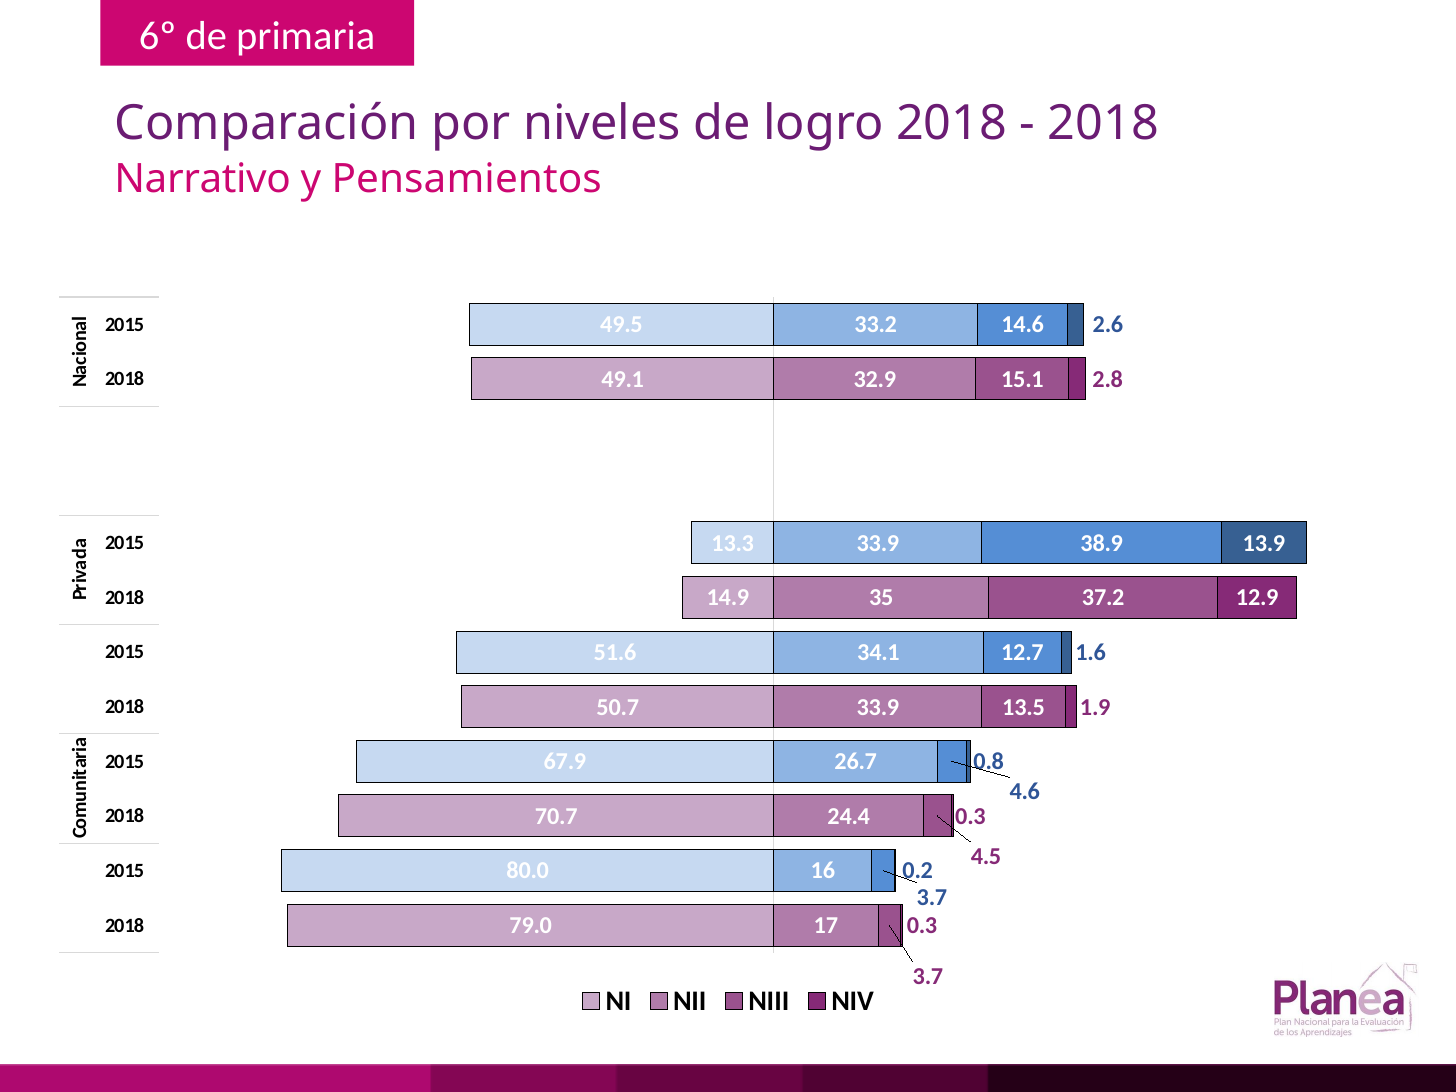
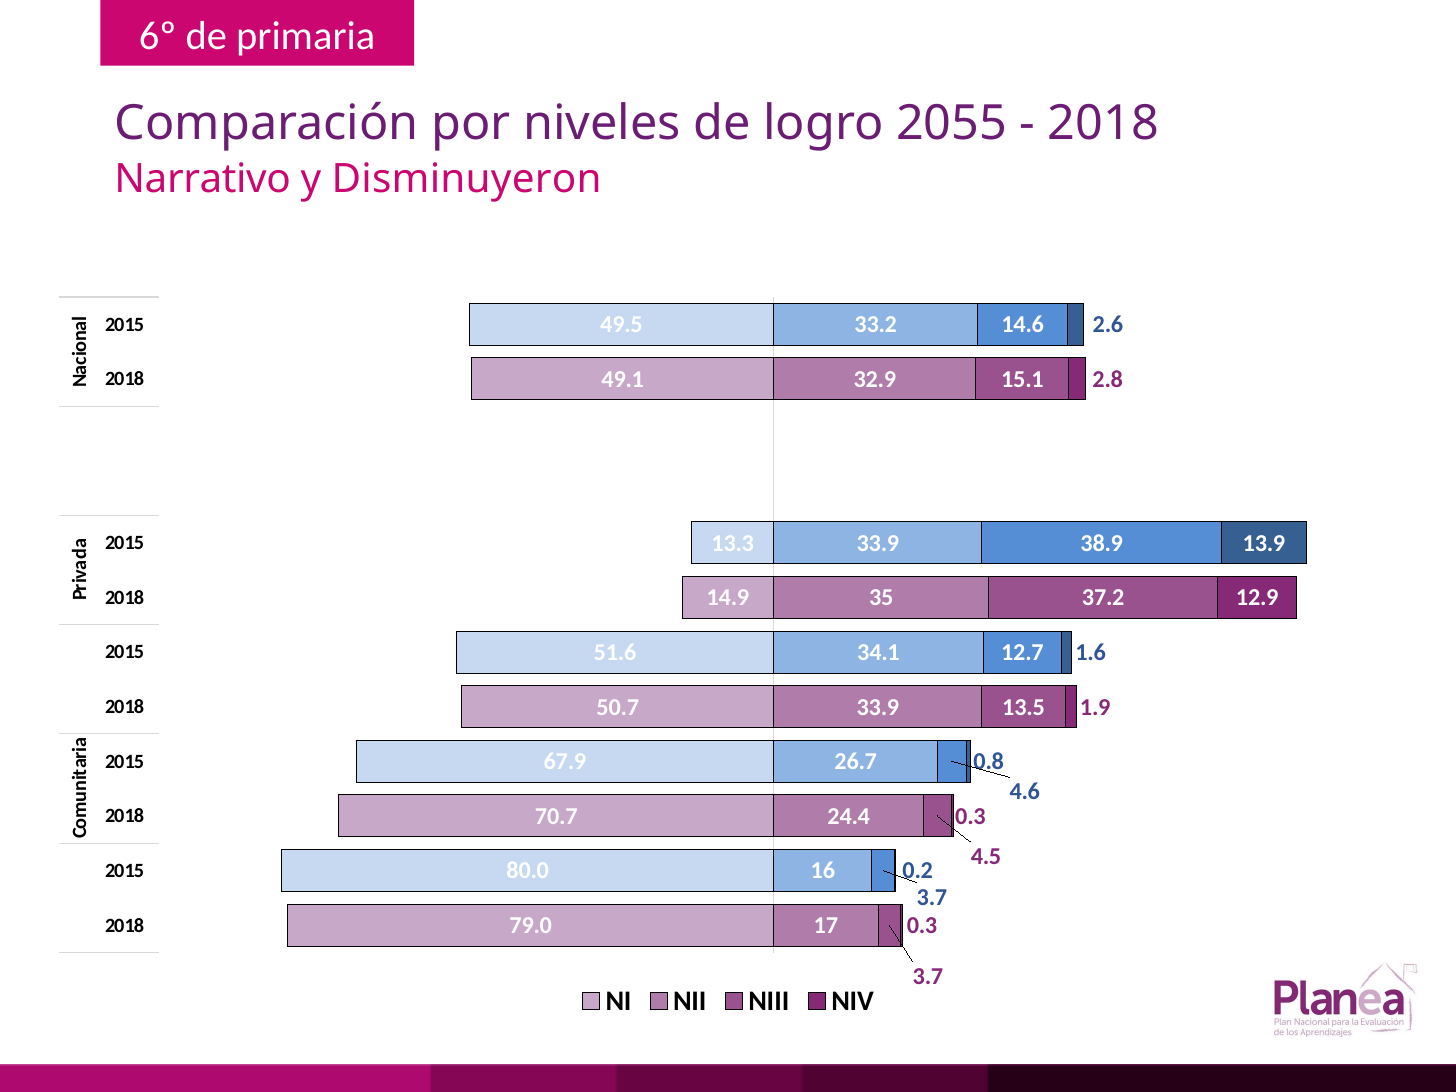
logro 2018: 2018 -> 2055
Pensamientos: Pensamientos -> Disminuyeron
